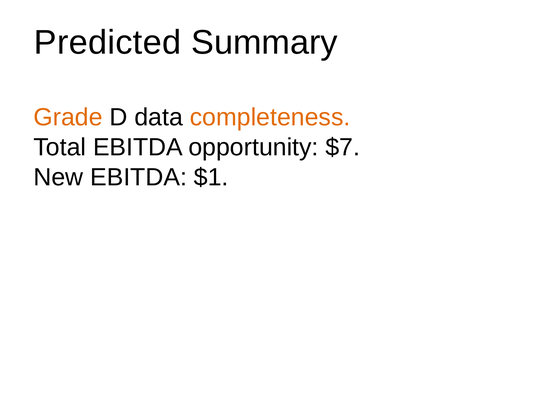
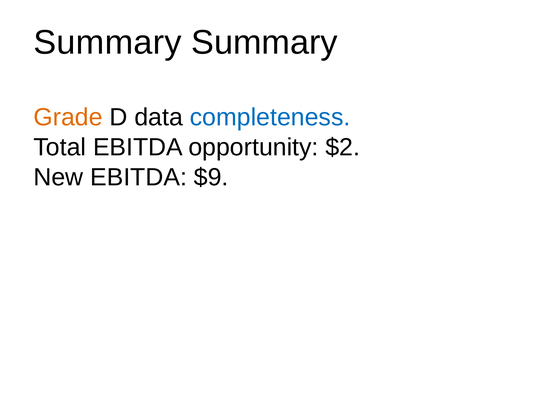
Predicted at (108, 43): Predicted -> Summary
completeness colour: orange -> blue
$7: $7 -> $2
$1: $1 -> $9
